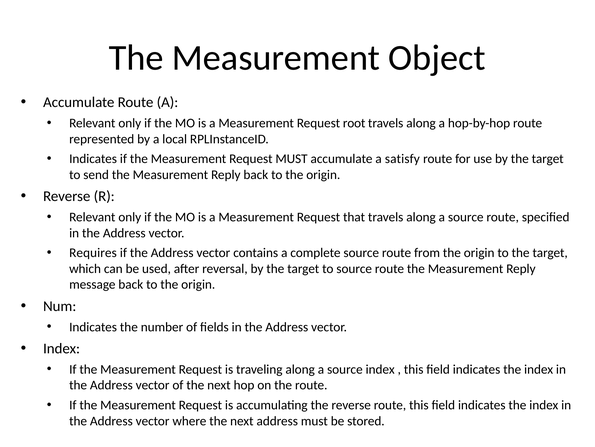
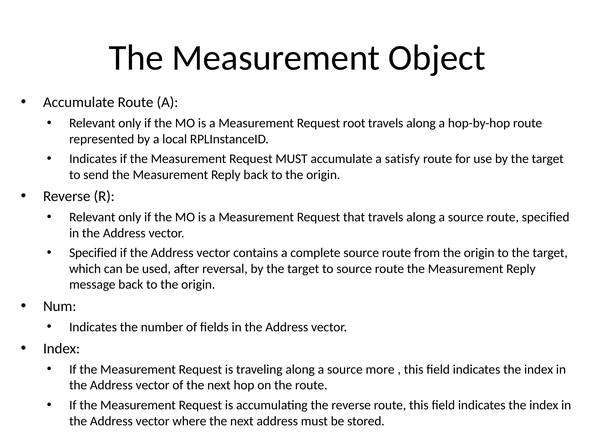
Requires at (93, 252): Requires -> Specified
source index: index -> more
